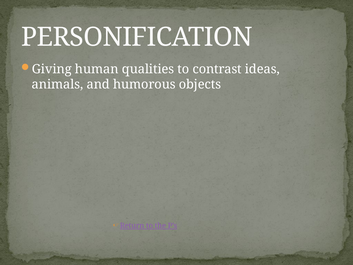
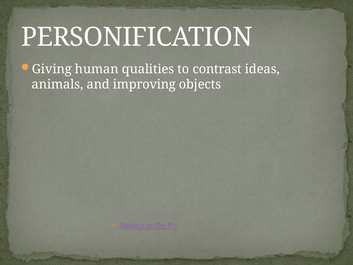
humorous: humorous -> improving
